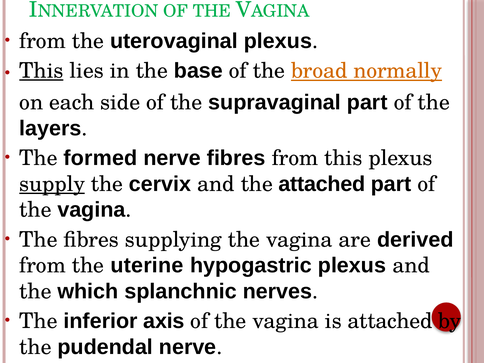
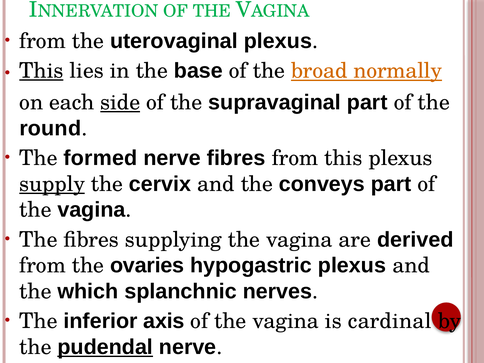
side underline: none -> present
layers: layers -> round
the attached: attached -> conveys
uterine: uterine -> ovaries
is attached: attached -> cardinal
pudendal underline: none -> present
